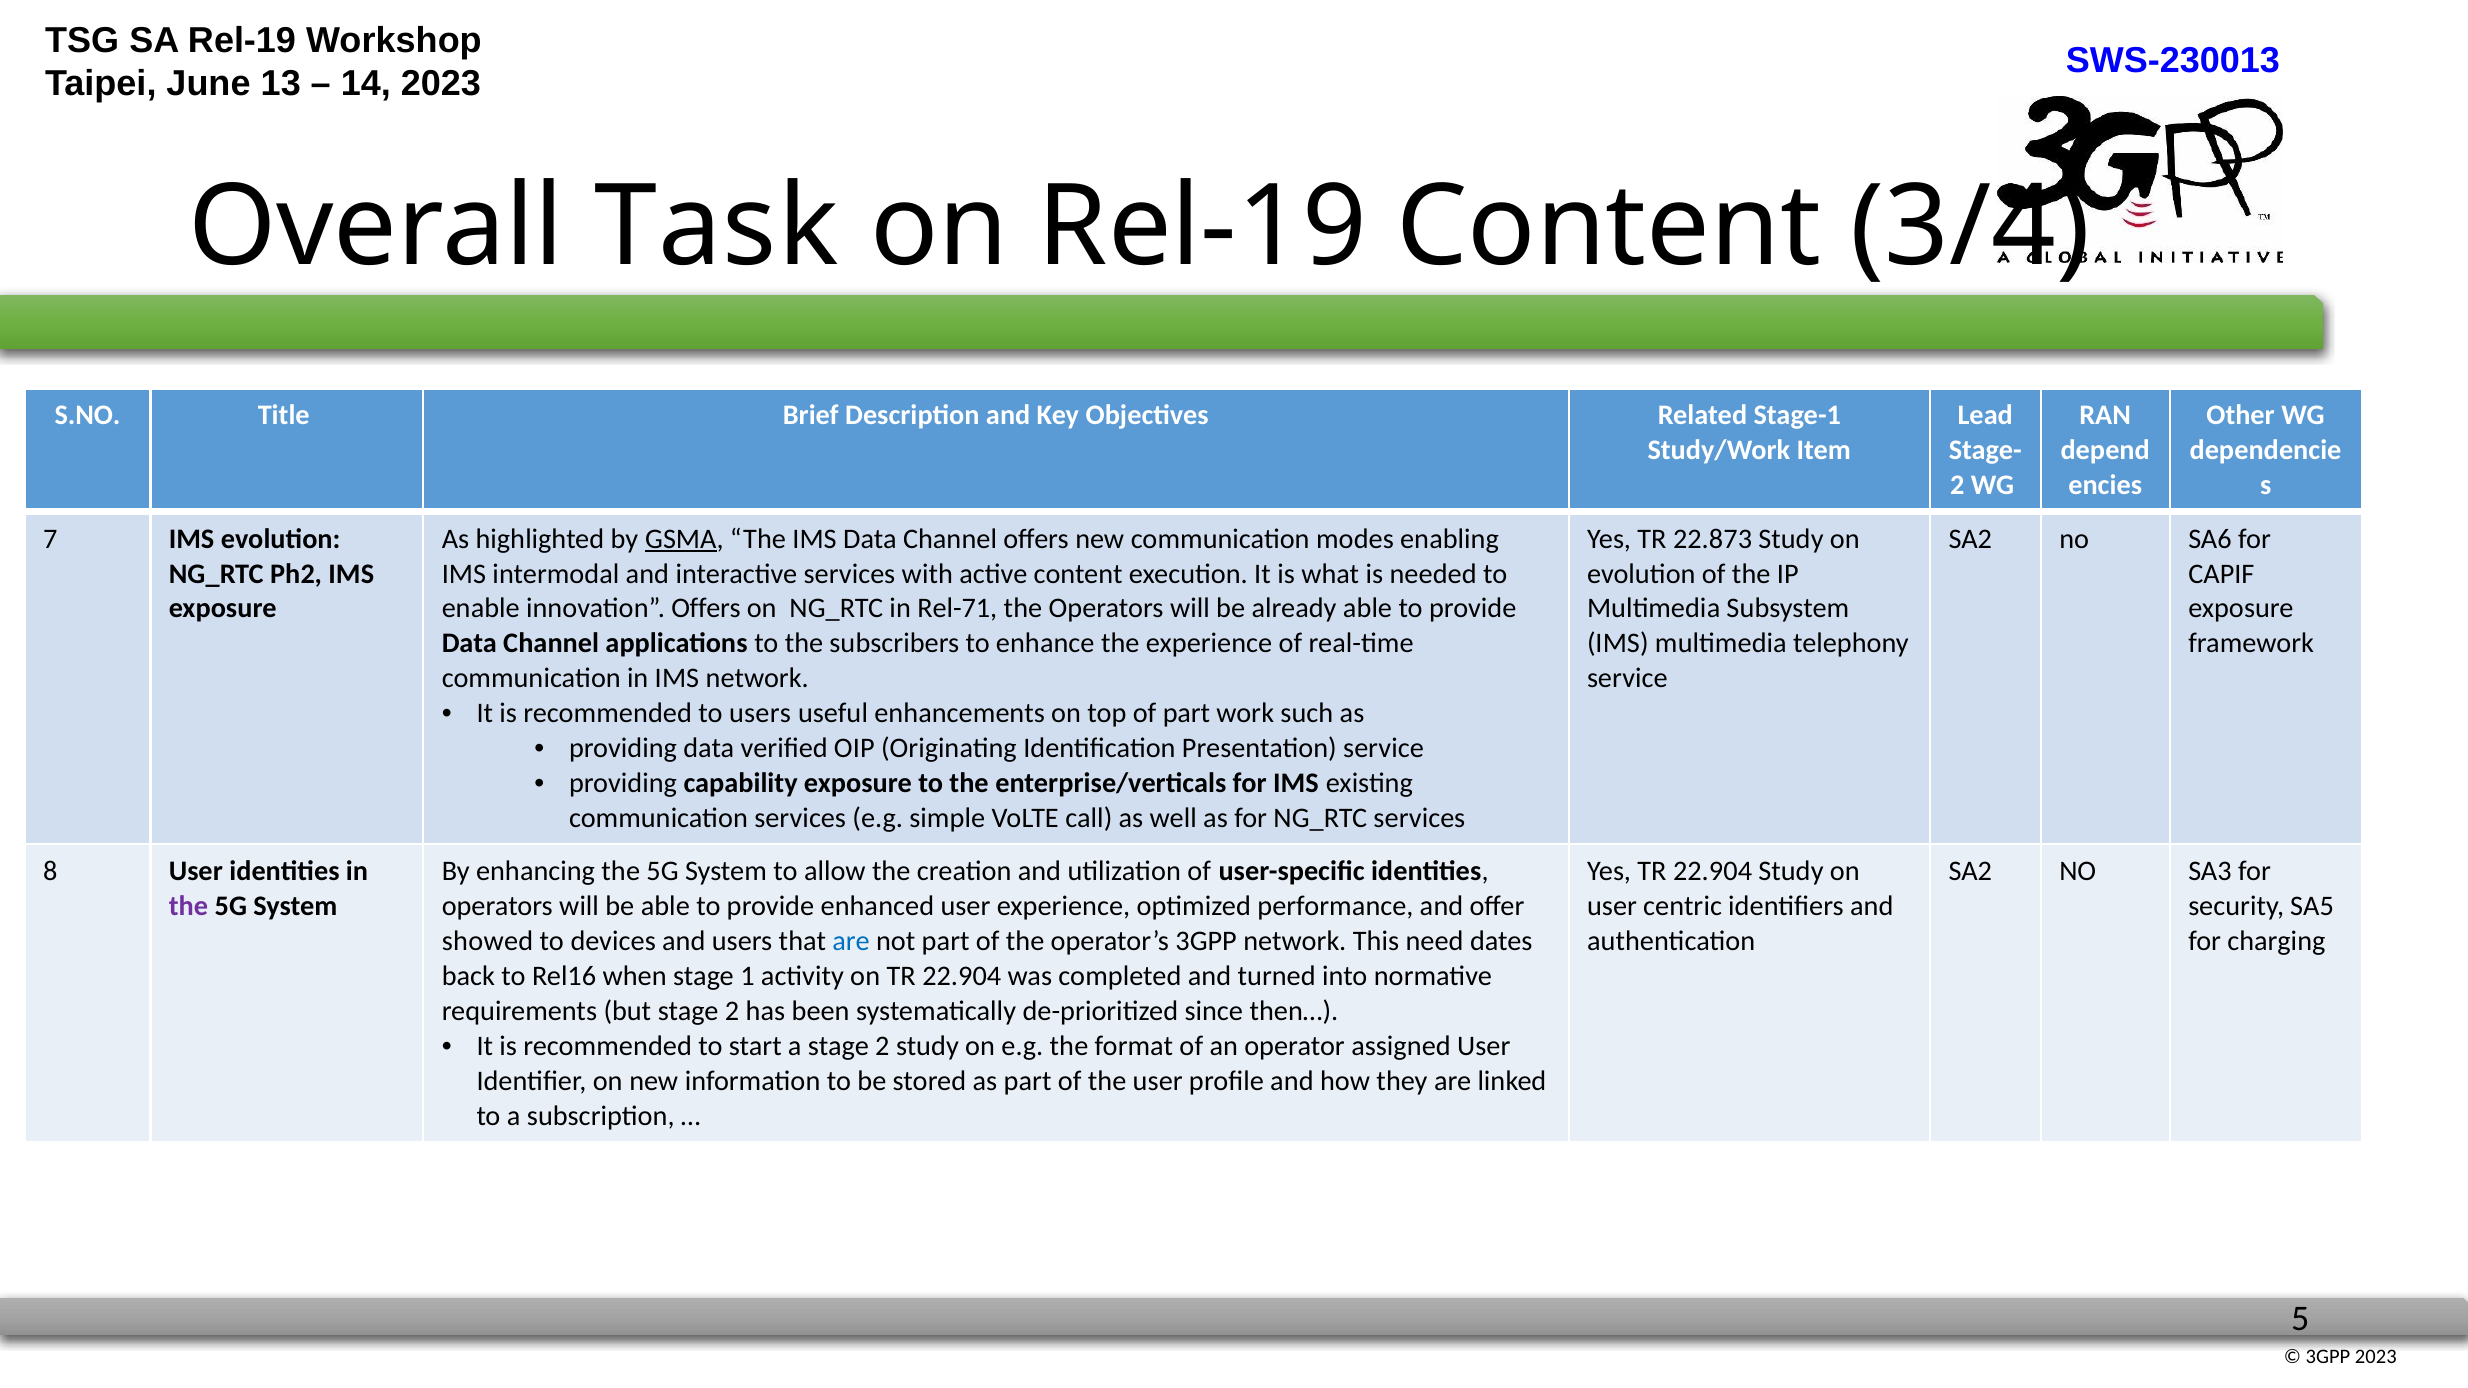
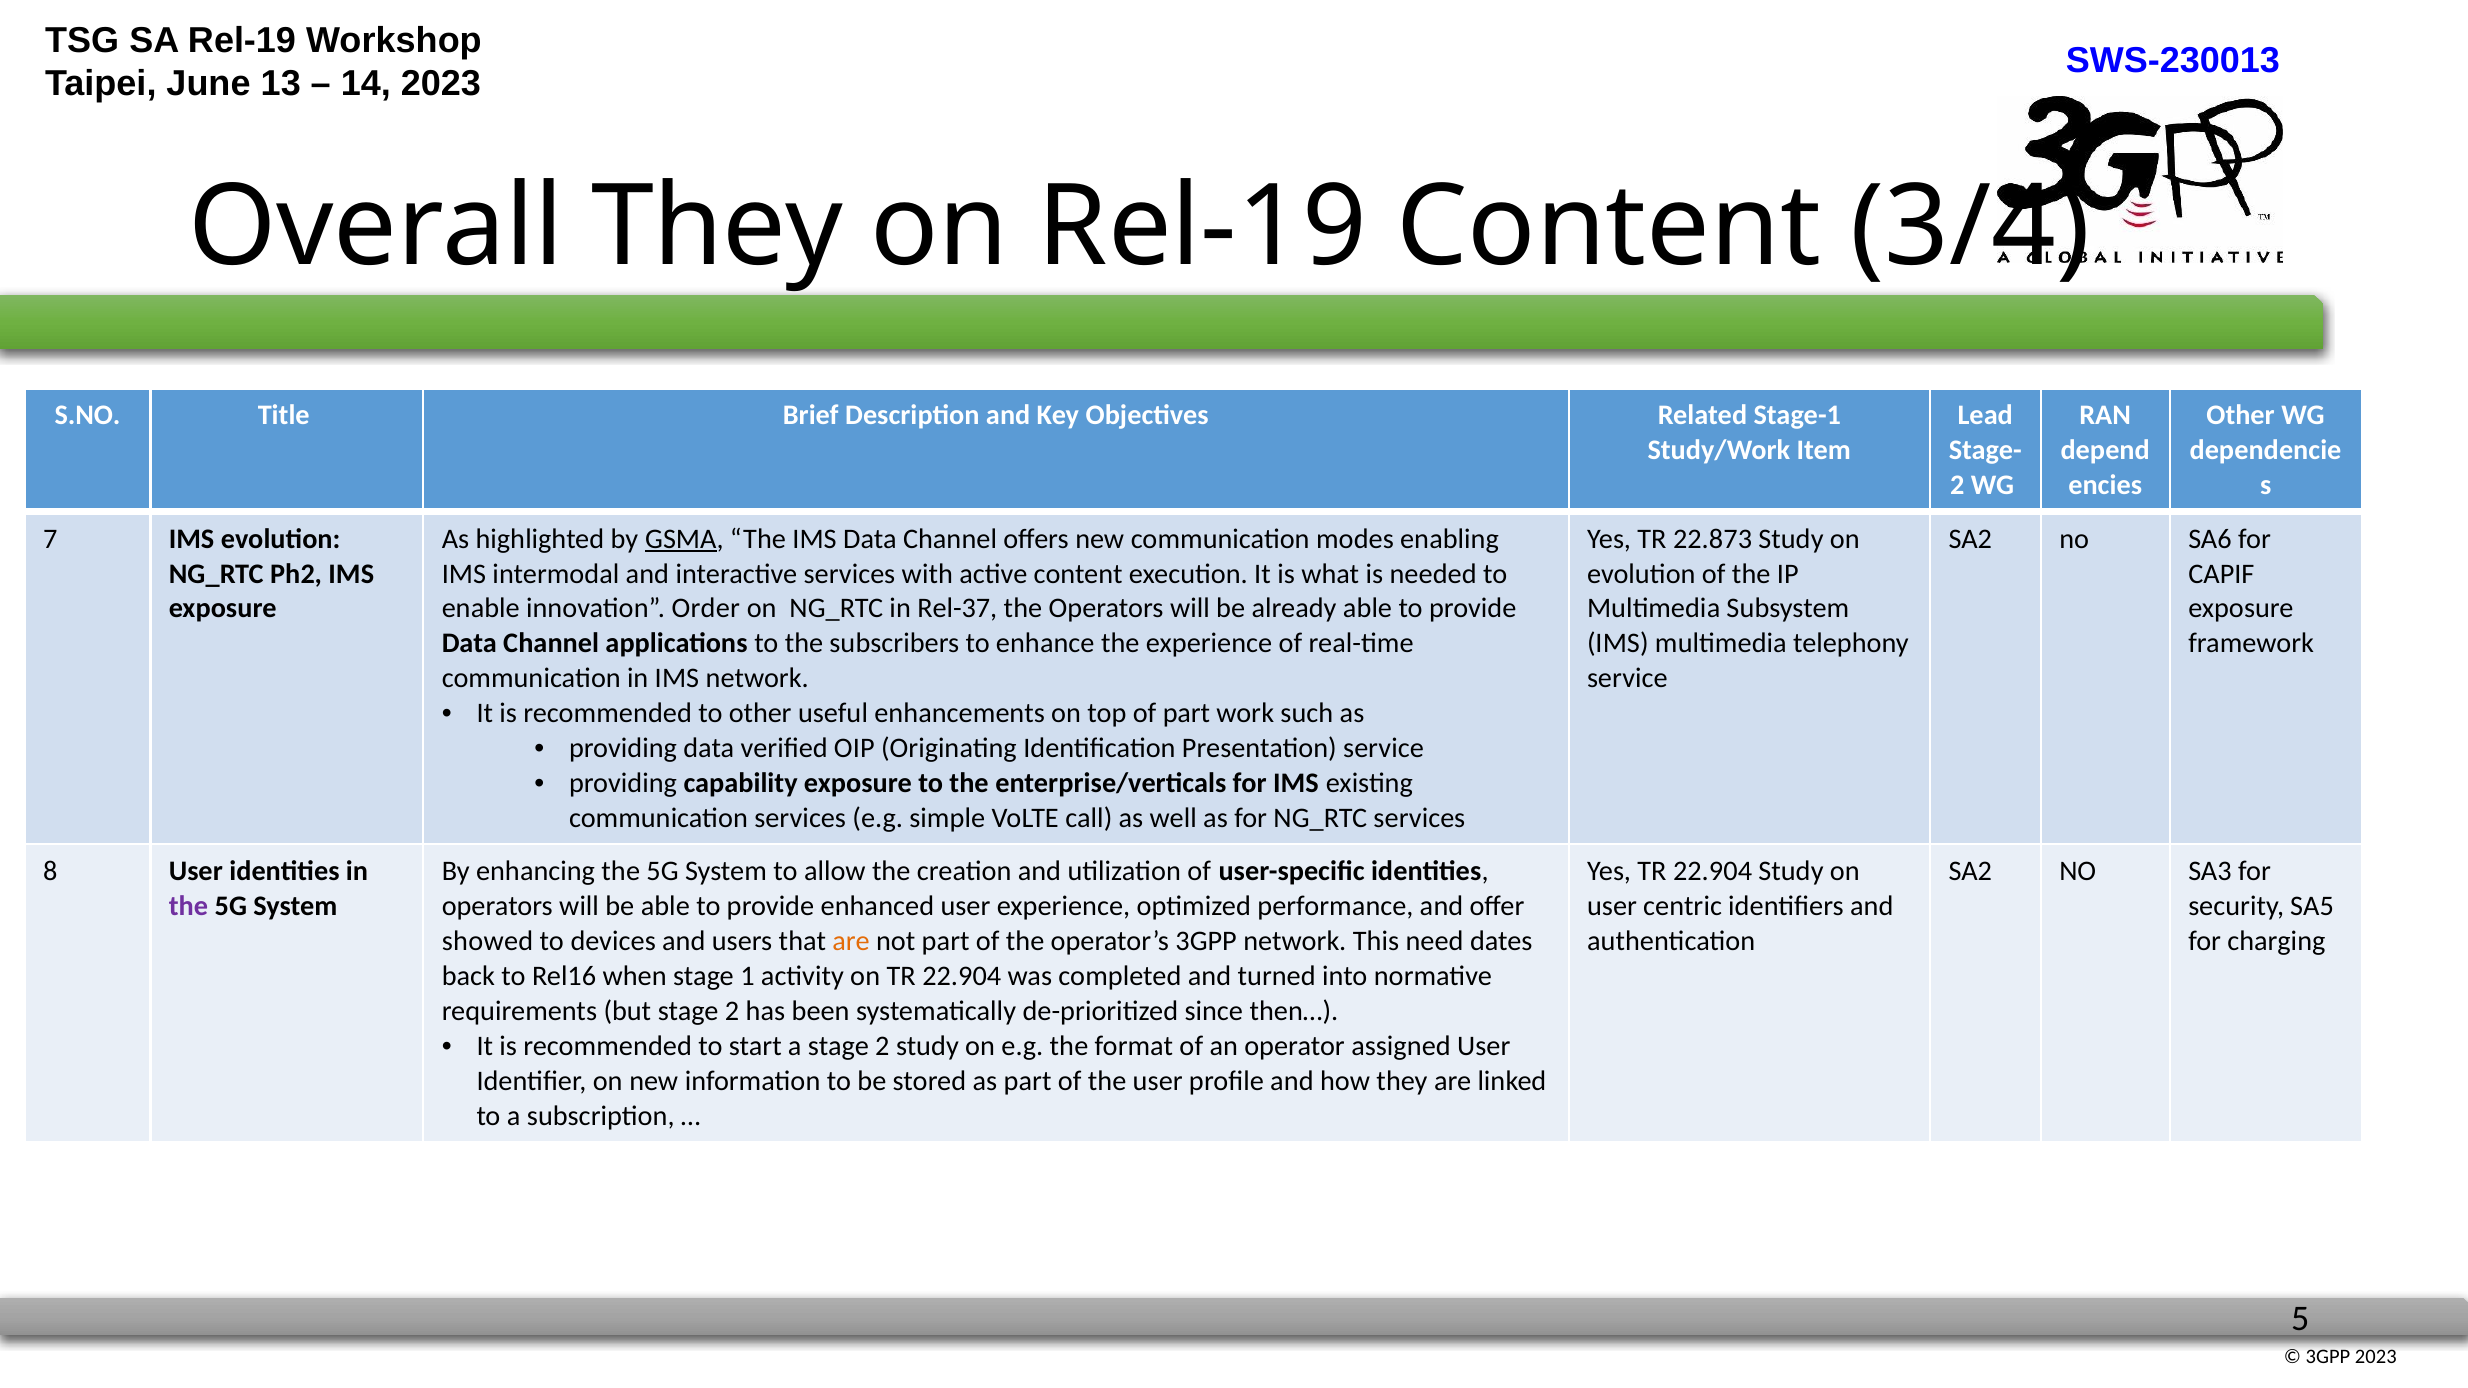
Overall Task: Task -> They
innovation Offers: Offers -> Order
Rel-71: Rel-71 -> Rel-37
to users: users -> other
are at (851, 941) colour: blue -> orange
